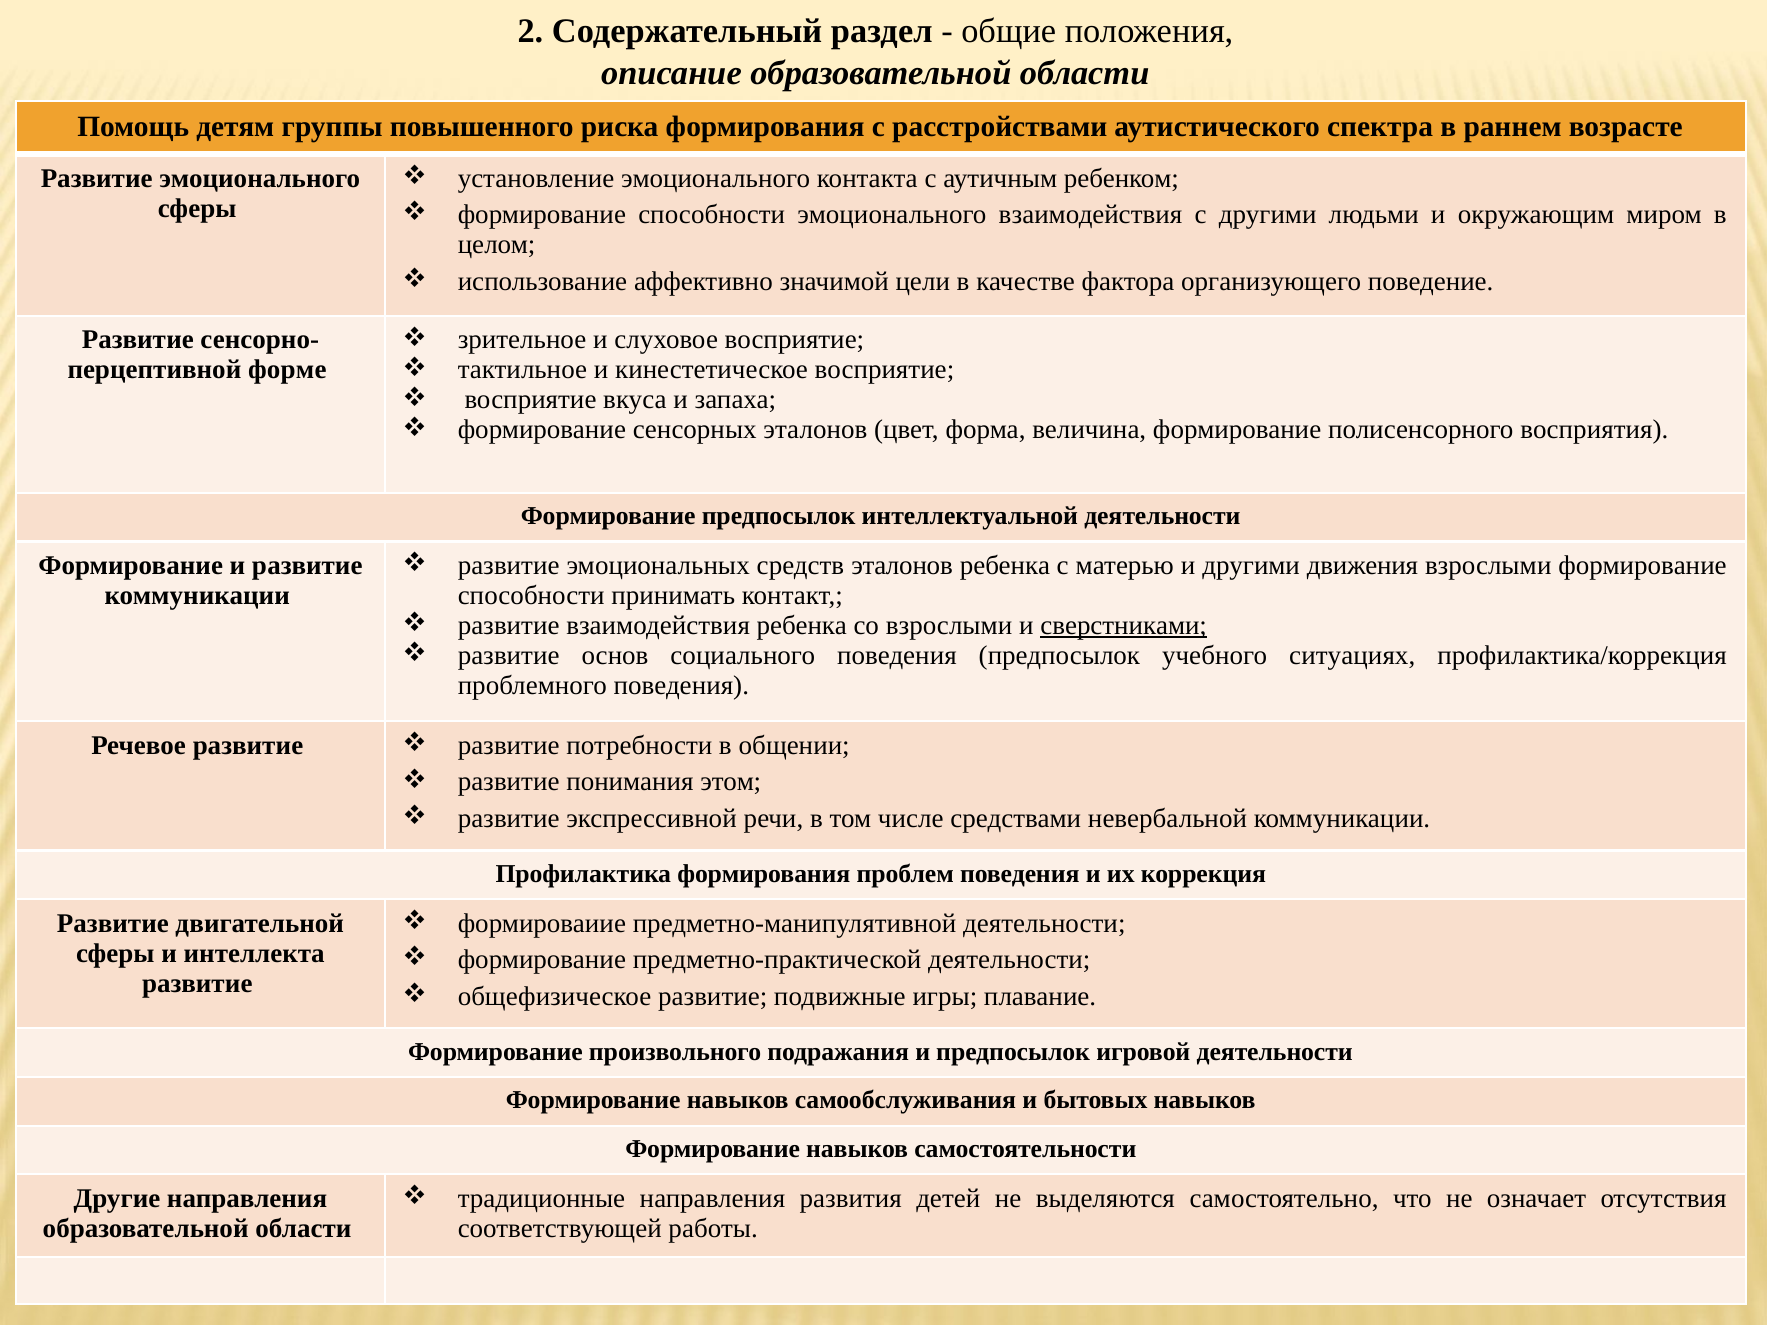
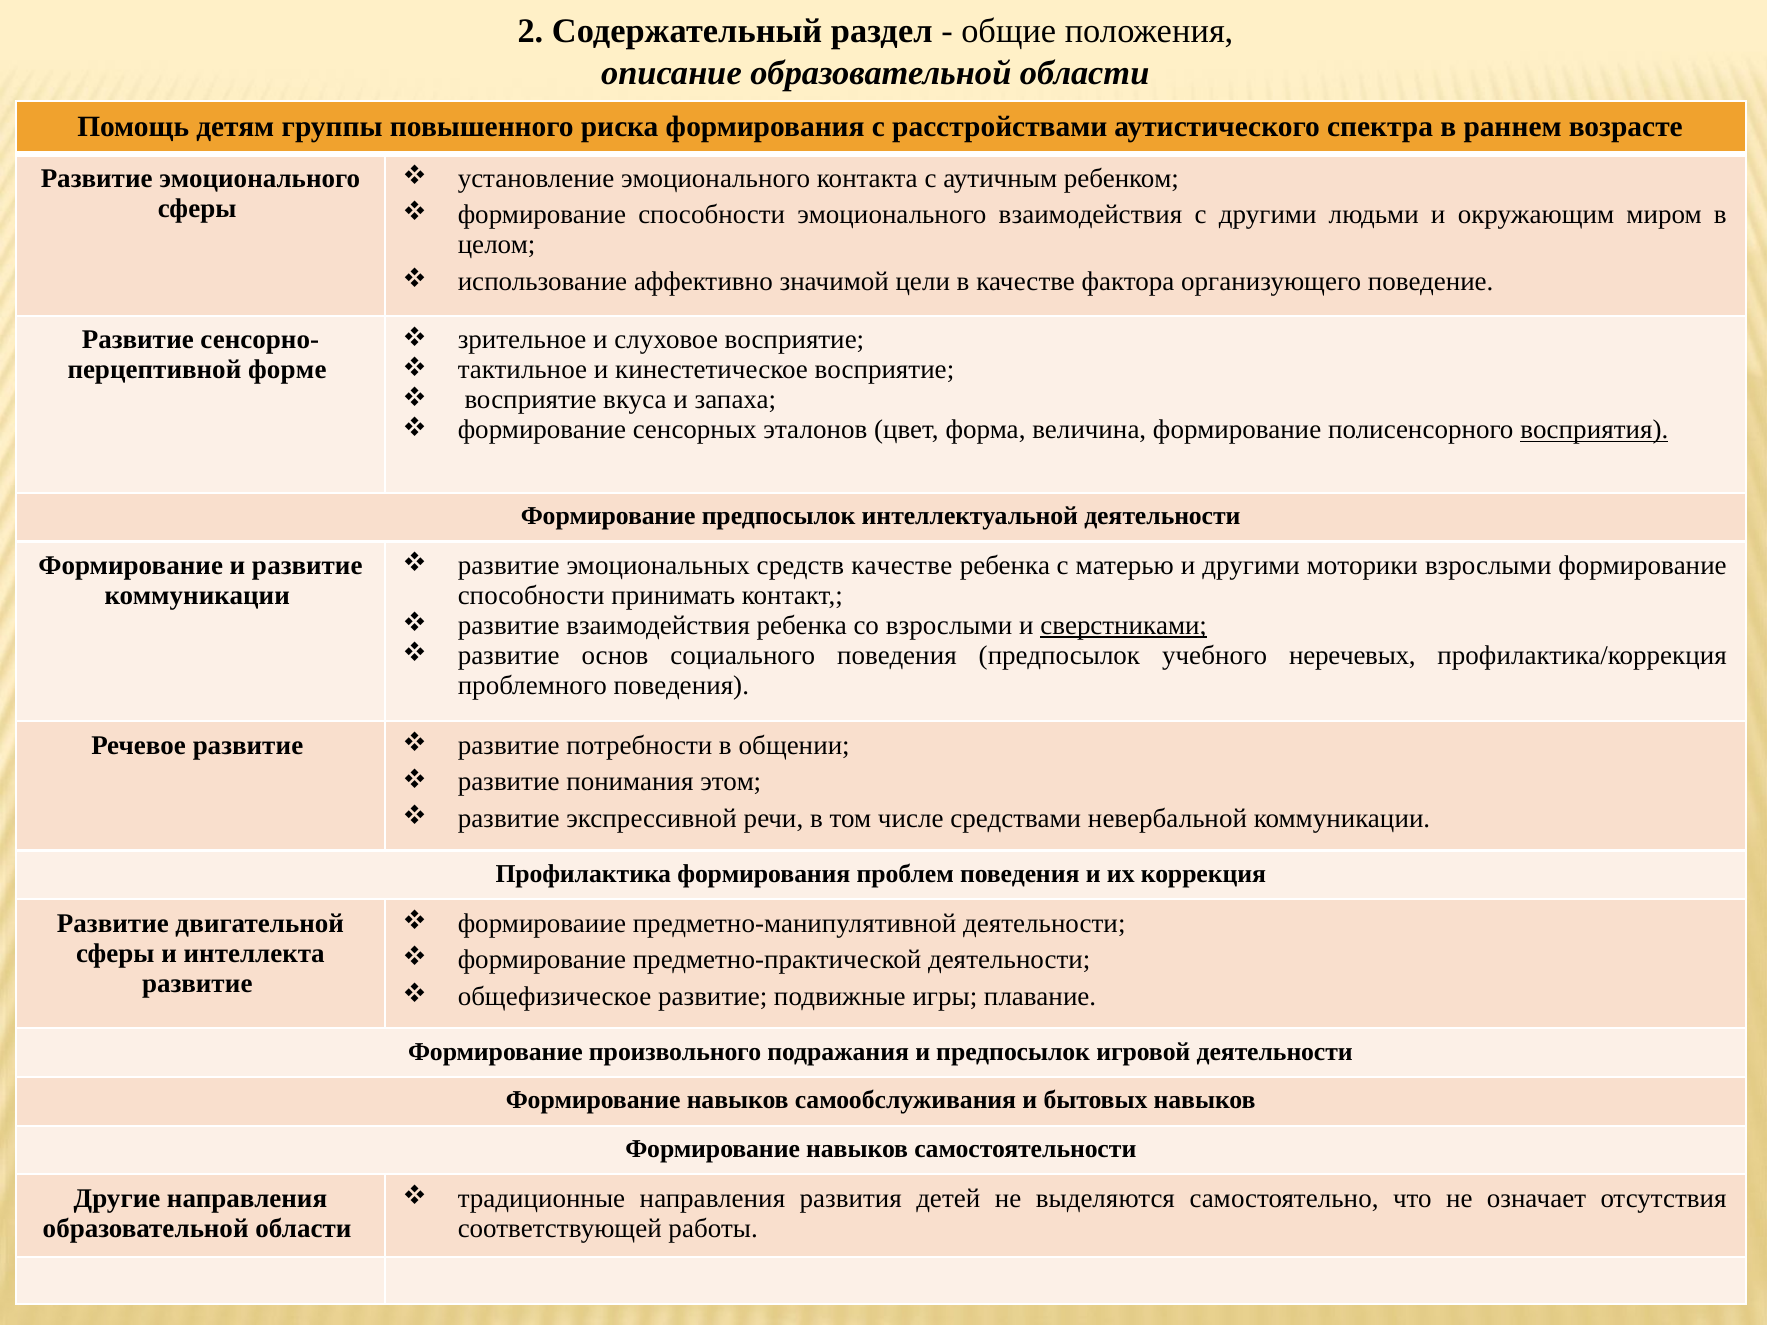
восприятия underline: none -> present
средств эталонов: эталонов -> качестве
движения: движения -> моторики
ситуациях: ситуациях -> неречевых
